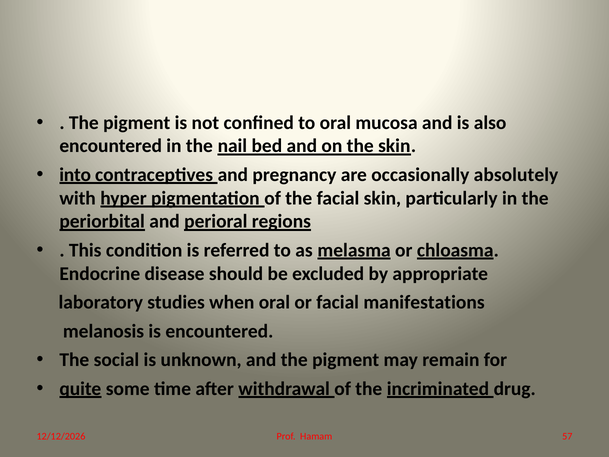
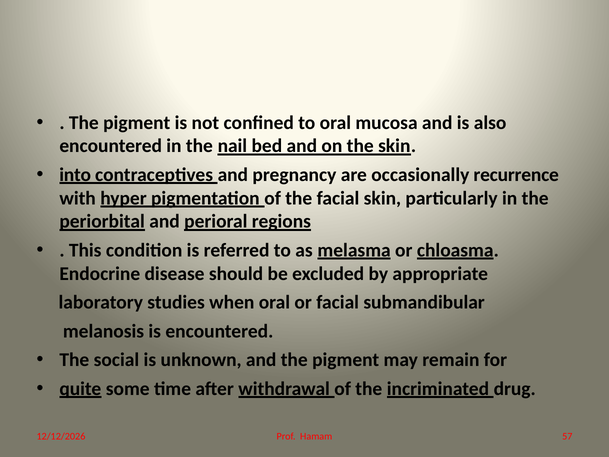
absolutely: absolutely -> recurrence
manifestations: manifestations -> submandibular
